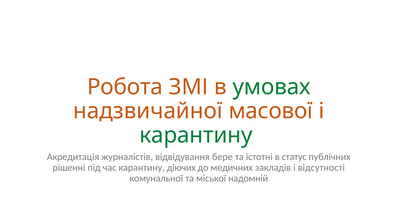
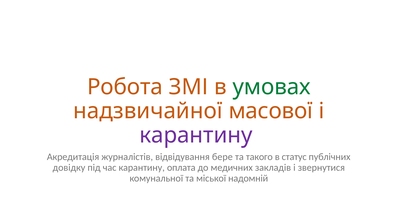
карантину at (196, 135) colour: green -> purple
істотні: істотні -> такого
рішенні: рішенні -> довідку
діючих: діючих -> оплата
відсутності: відсутності -> звернутися
